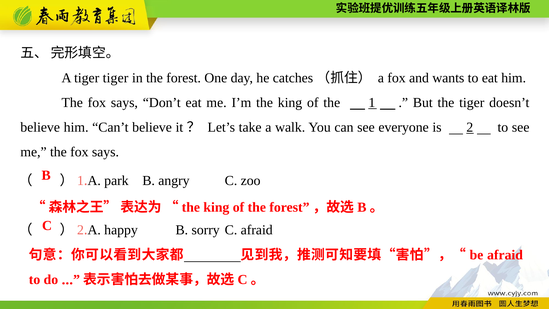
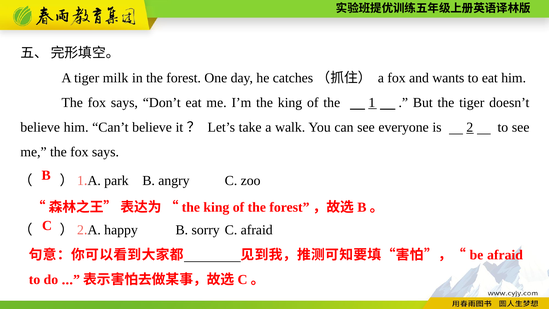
tiger tiger: tiger -> milk
